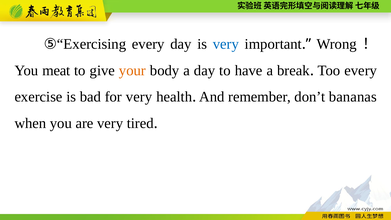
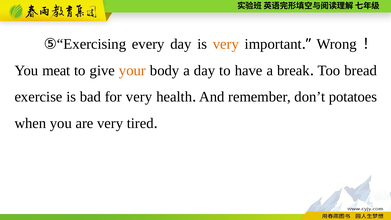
very at (226, 44) colour: blue -> orange
Too every: every -> bread
bananas: bananas -> potatoes
